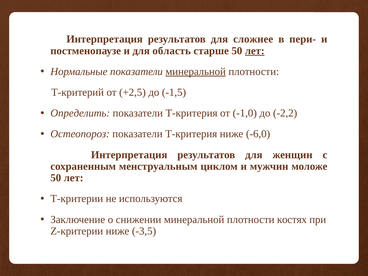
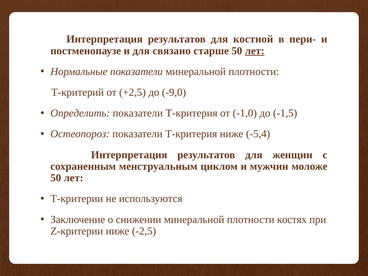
сложнее: сложнее -> костной
область: область -> связано
минеральной at (196, 72) underline: present -> none
-1,5: -1,5 -> -9,0
-2,2: -2,2 -> -1,5
-6,0: -6,0 -> -5,4
-3,5: -3,5 -> -2,5
